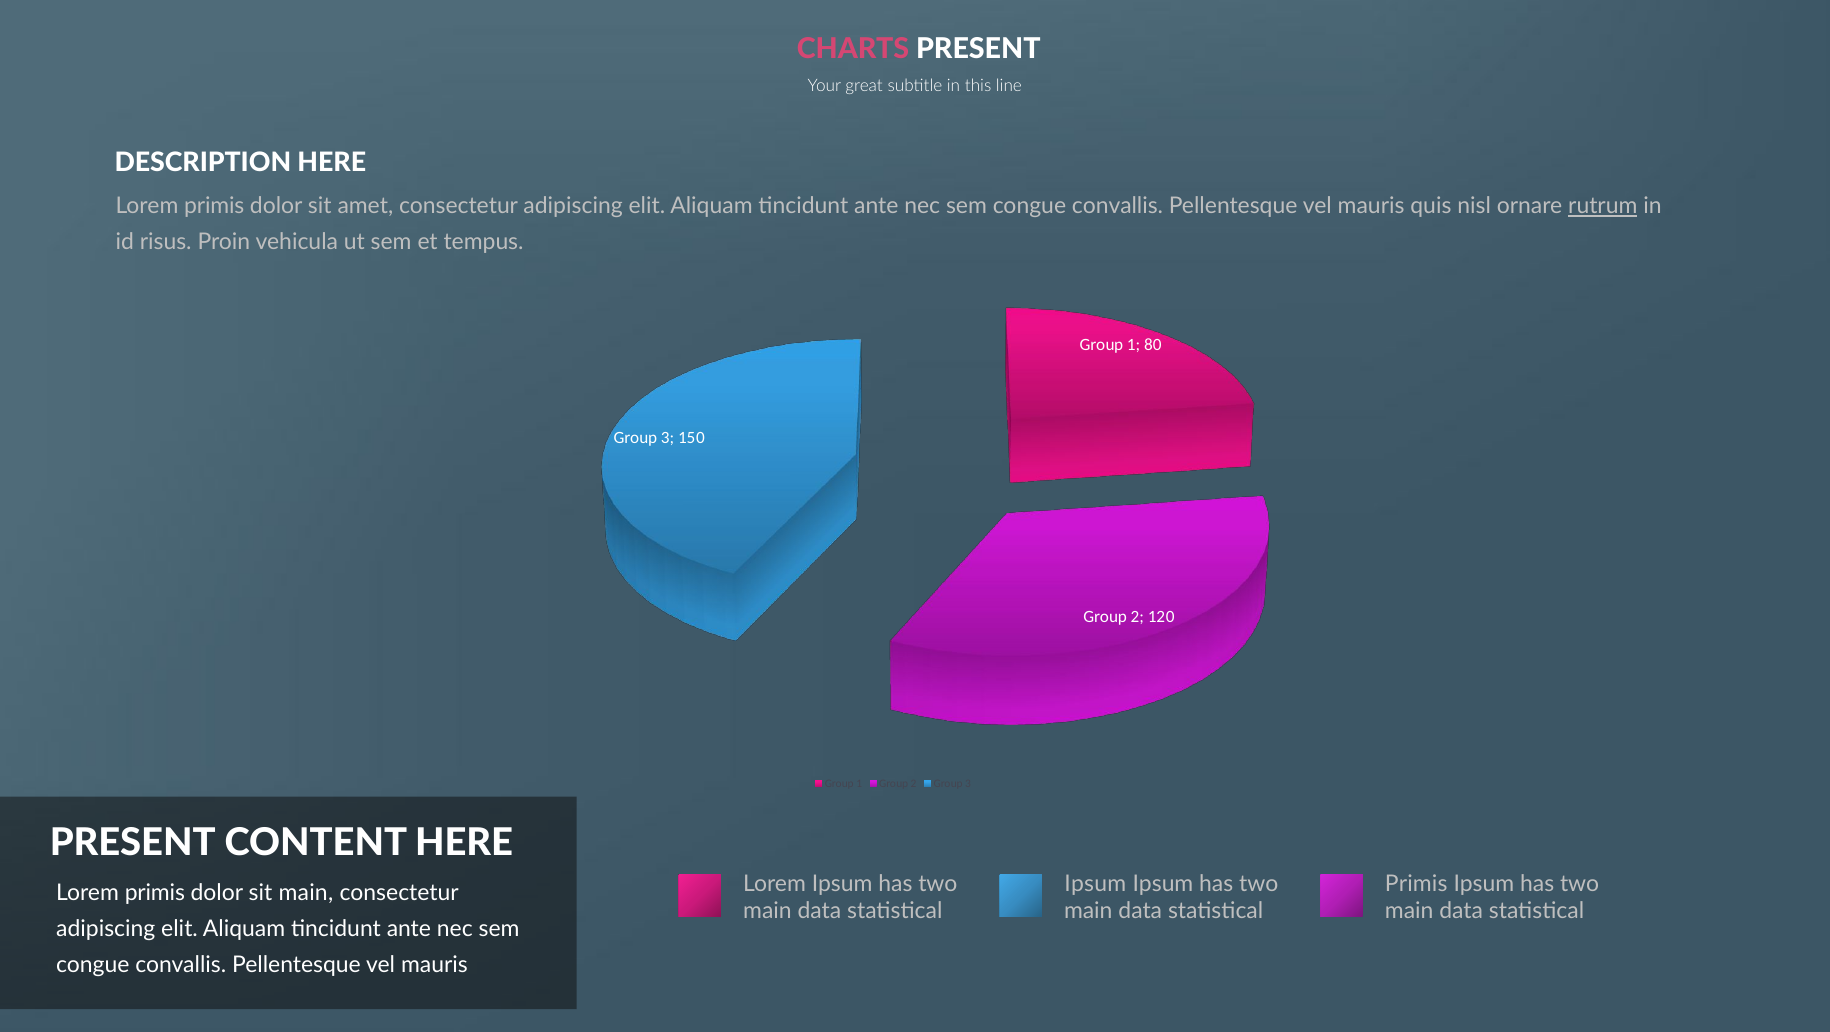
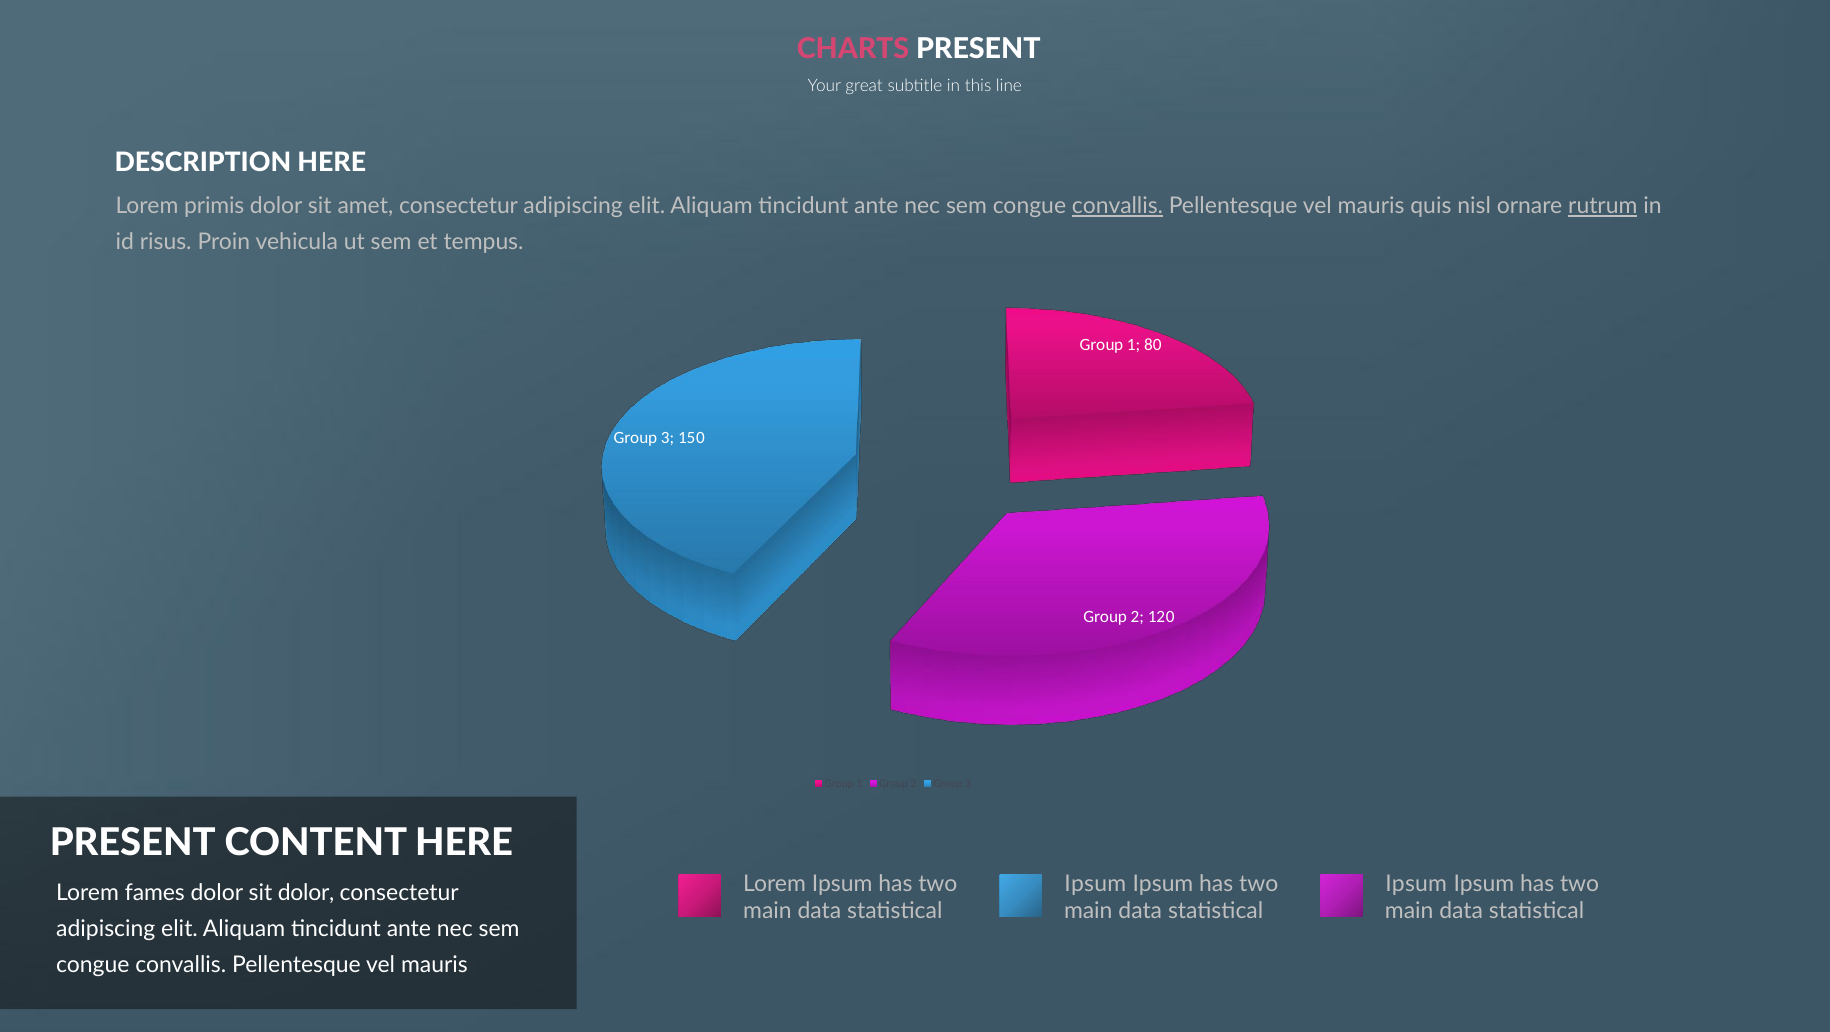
convallis at (1118, 206) underline: none -> present
Primis at (1416, 884): Primis -> Ipsum
primis at (155, 893): primis -> fames
sit main: main -> dolor
